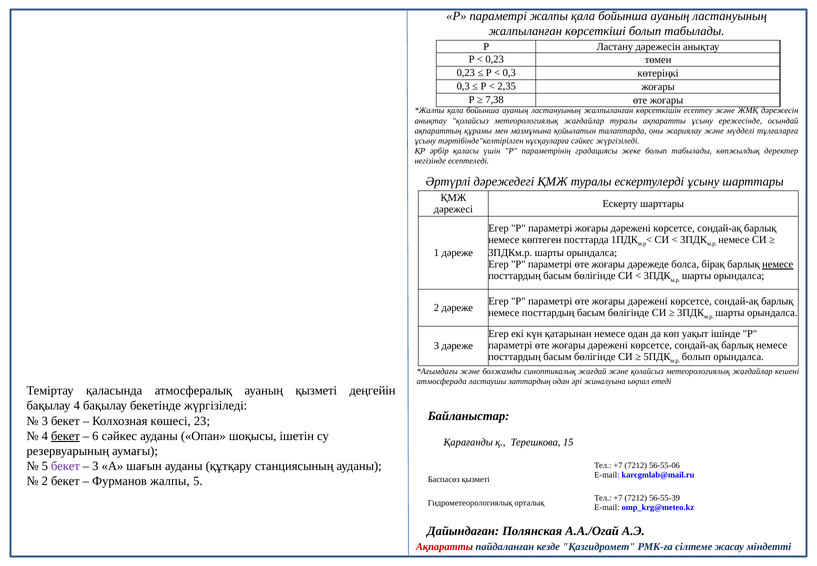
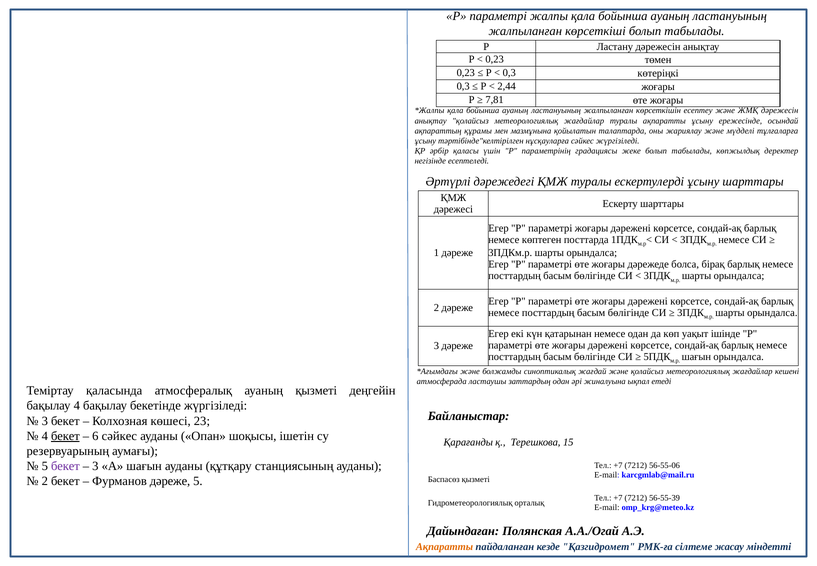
2,35: 2,35 -> 2,44
7,38: 7,38 -> 7,81
немесе at (778, 264) underline: present -> none
болып at (696, 356): болып -> шағын
Фурманов жалпы: жалпы -> дәреже
Ақпаратты at (445, 546) colour: red -> orange
